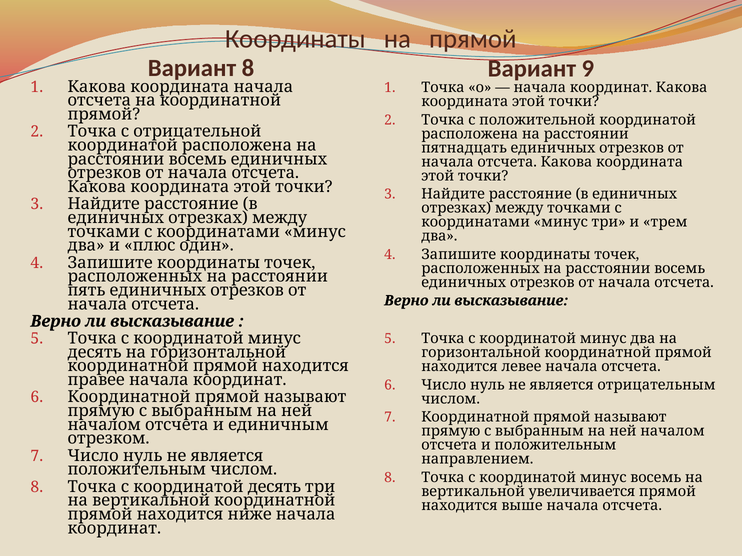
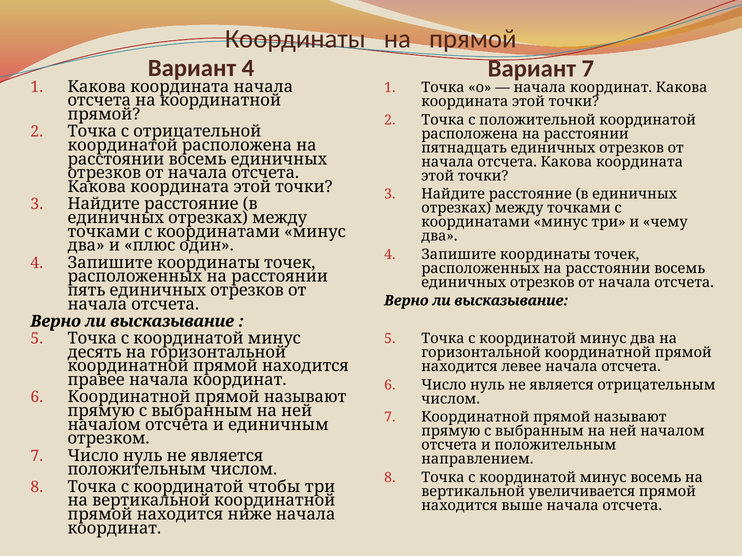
Вариант 8: 8 -> 4
Вариант 9: 9 -> 7
трем: трем -> чему
координатой десять: десять -> чтобы
